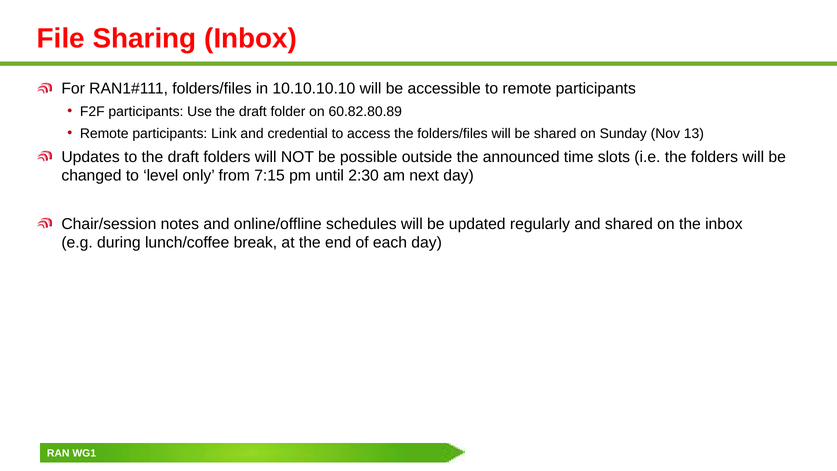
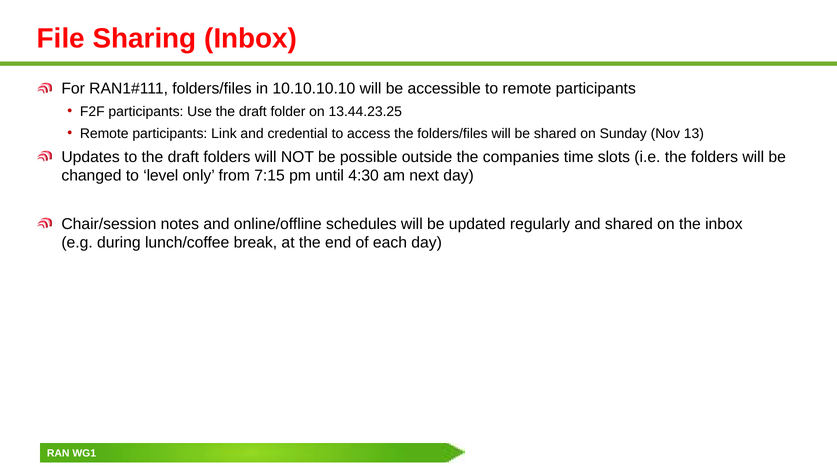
60.82.80.89: 60.82.80.89 -> 13.44.23.25
announced: announced -> companies
2:30: 2:30 -> 4:30
